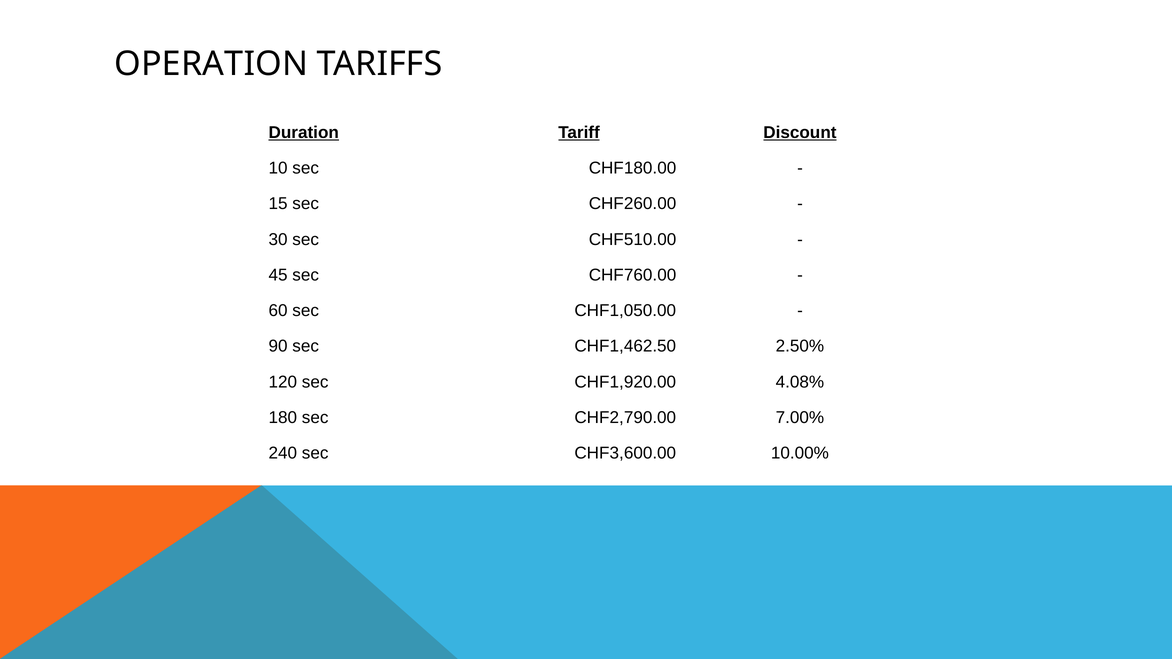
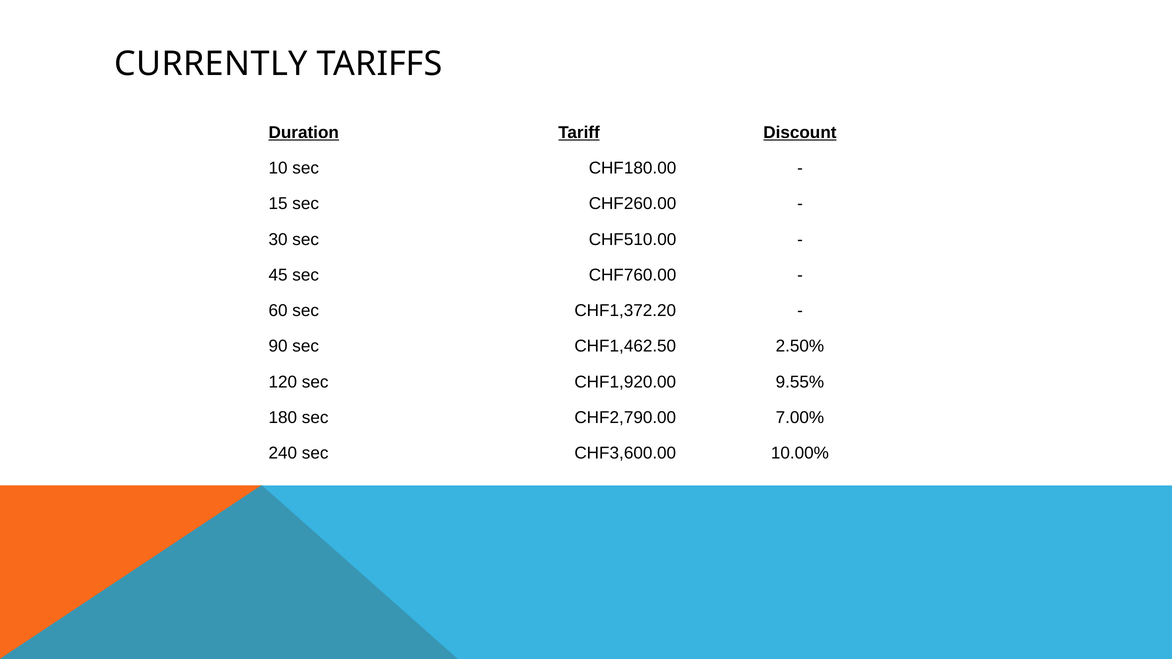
OPERATION: OPERATION -> CURRENTLY
CHF1,050.00: CHF1,050.00 -> CHF1,372.20
4.08%: 4.08% -> 9.55%
